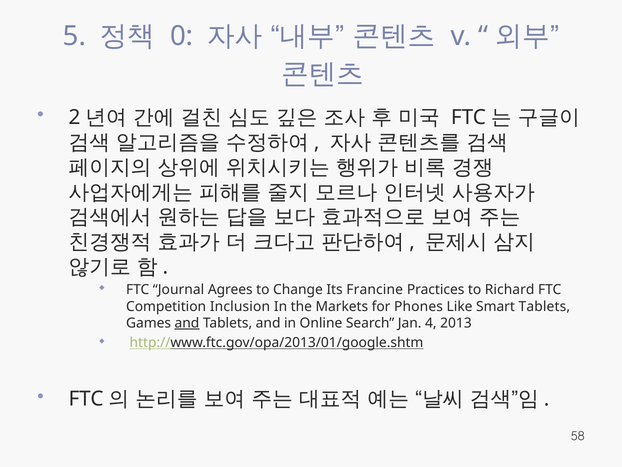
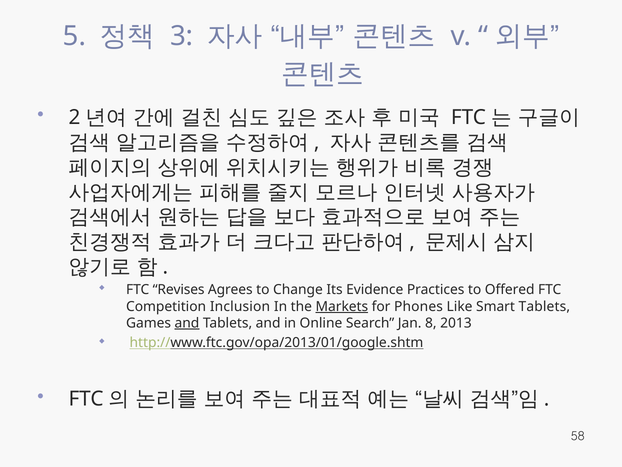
0: 0 -> 3
Journal: Journal -> Revises
Francine: Francine -> Evidence
Richard: Richard -> Offered
Markets underline: none -> present
4: 4 -> 8
